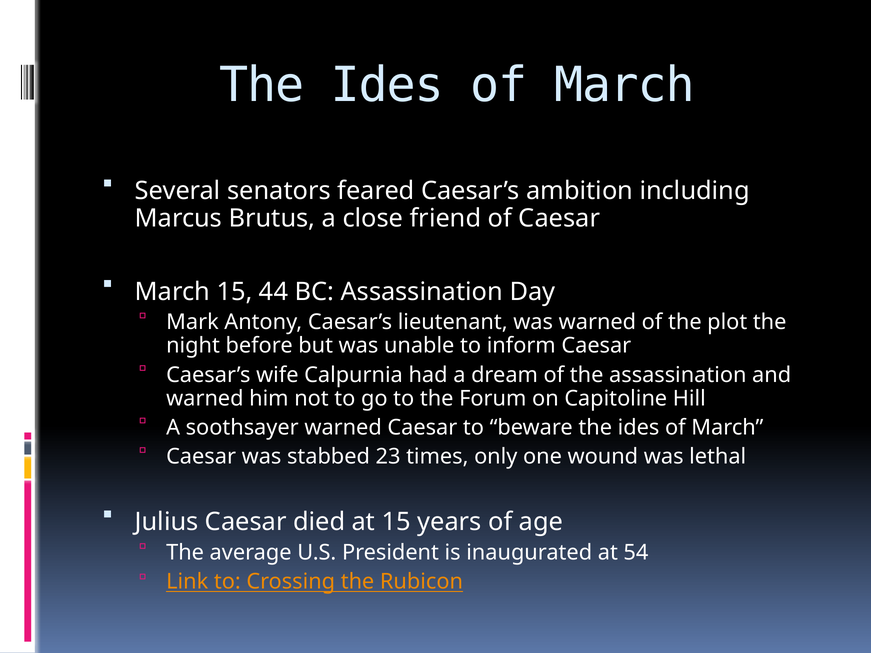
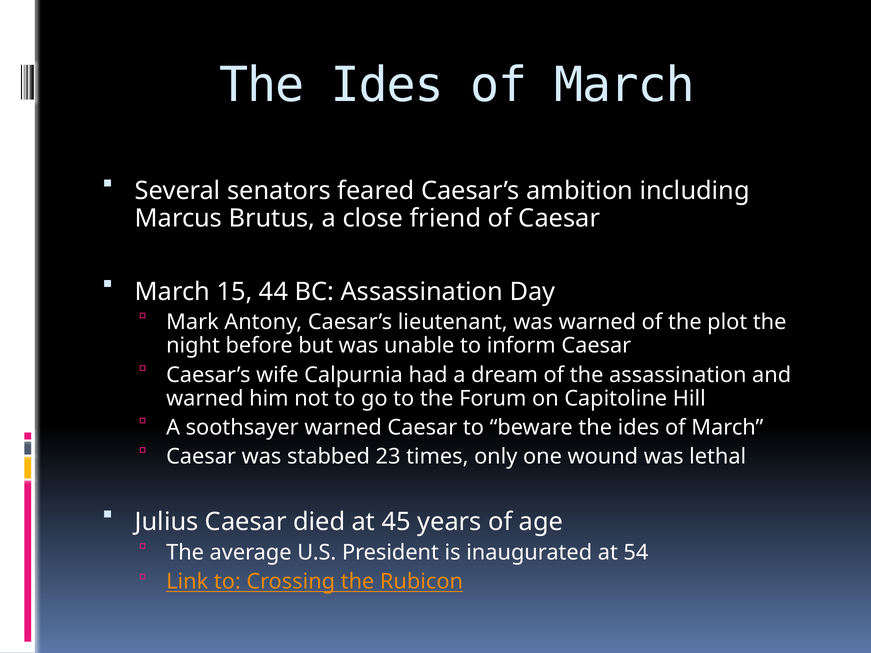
at 15: 15 -> 45
